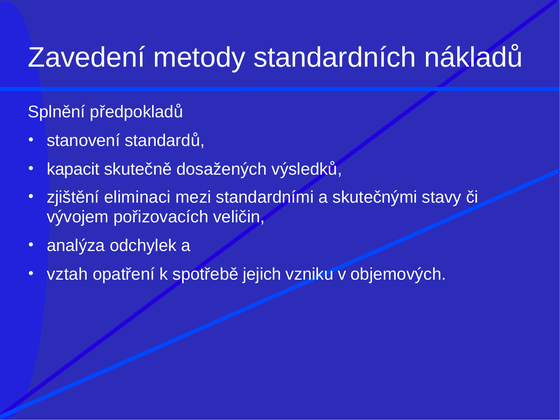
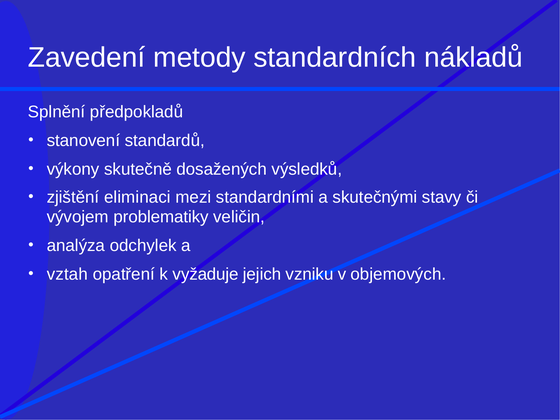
kapacit: kapacit -> výkony
pořizovacích: pořizovacích -> problematiky
spotřebě: spotřebě -> vyžaduje
